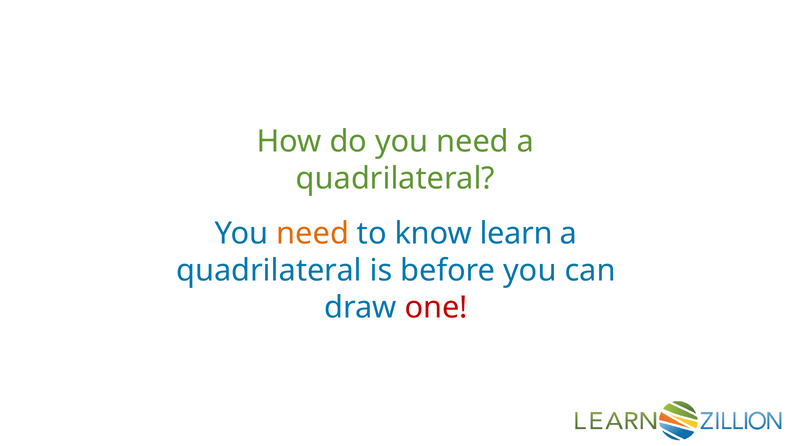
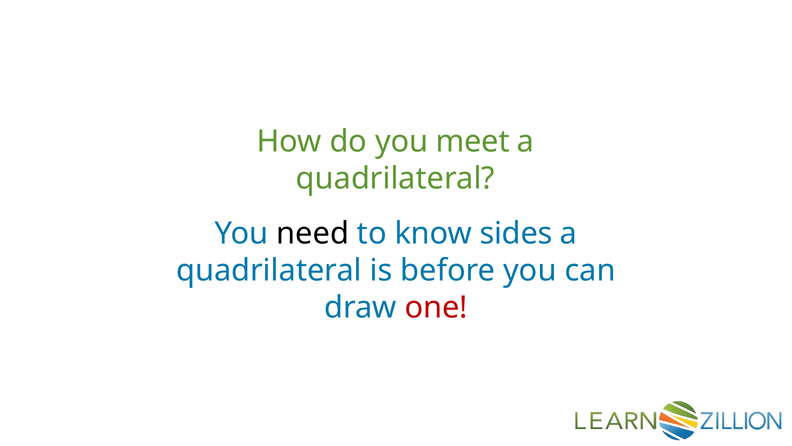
do you need: need -> meet
need at (313, 233) colour: orange -> black
learn: learn -> sides
